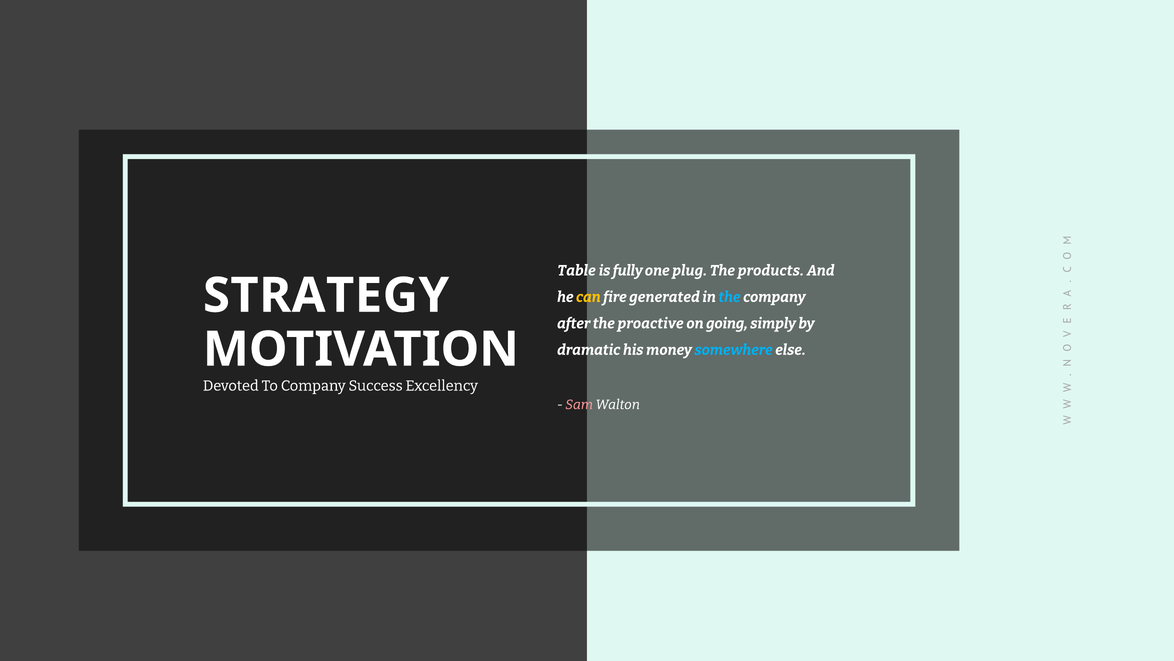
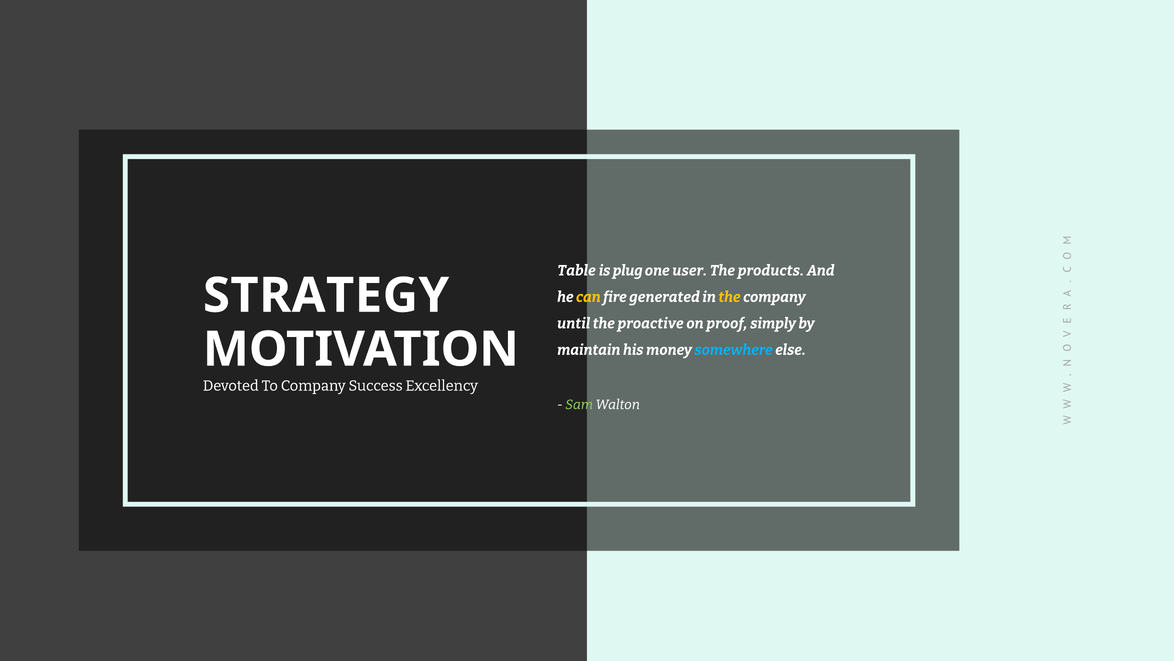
fully: fully -> plug
plug: plug -> user
the at (729, 297) colour: light blue -> yellow
after: after -> until
going: going -> proof
dramatic: dramatic -> maintain
Sam colour: pink -> light green
